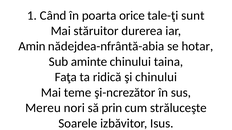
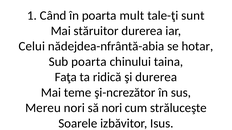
orice: orice -> mult
Amin: Amin -> Celui
Sub aminte: aminte -> poarta
şi chinului: chinului -> durerea
să prin: prin -> nori
